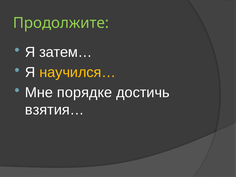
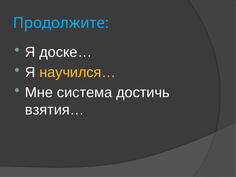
Продолжите colour: light green -> light blue
затем…: затем… -> доске…
порядке: порядке -> система
